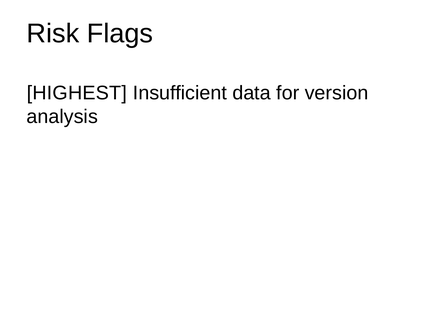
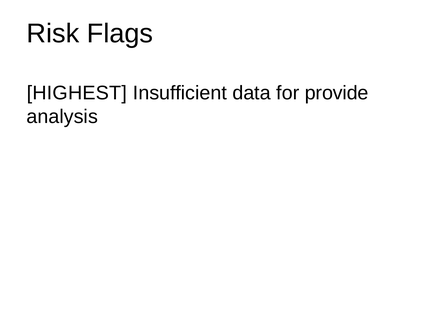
version: version -> provide
